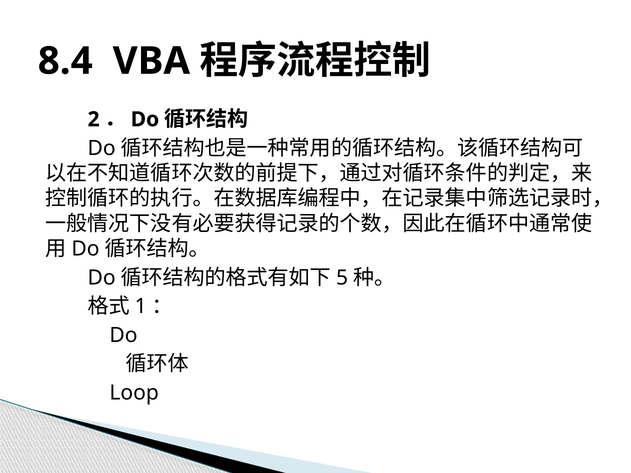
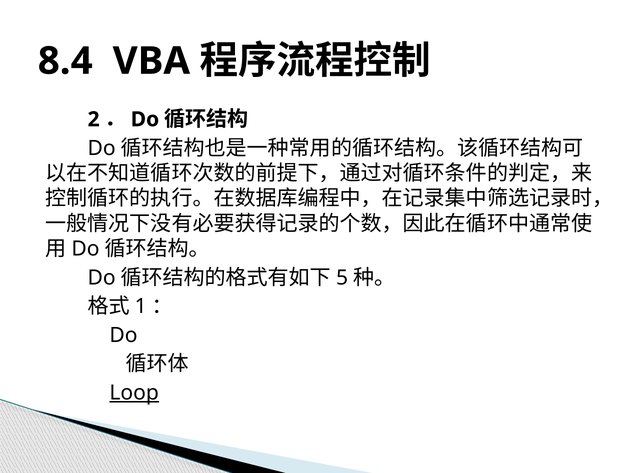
Loop underline: none -> present
